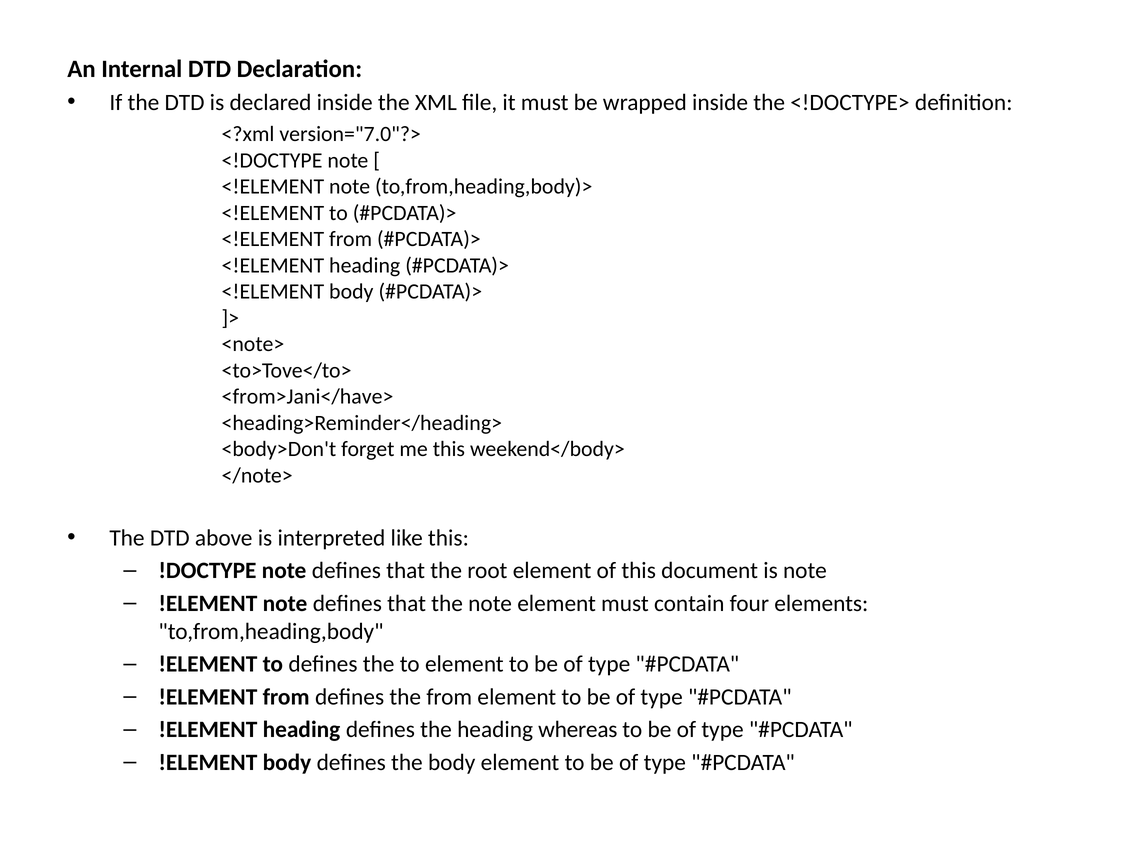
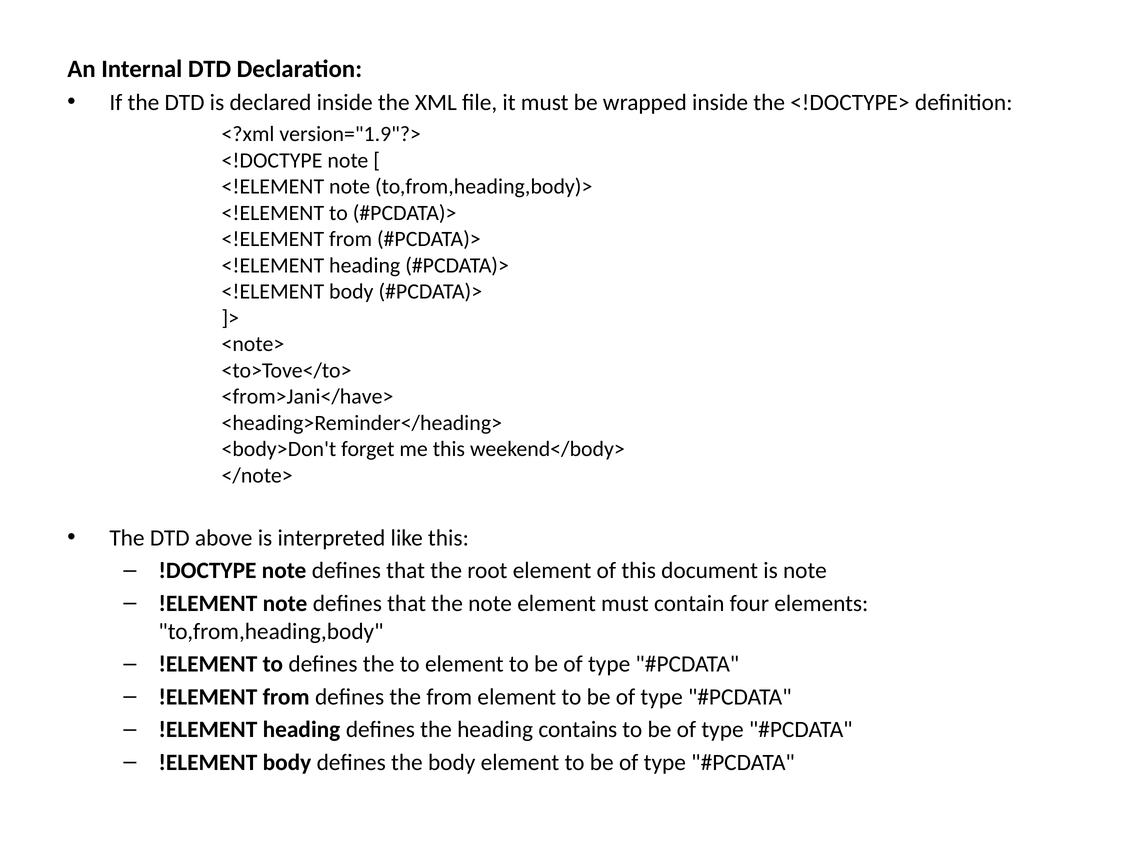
version="7.0"?>: version="7.0"?> -> version="1.9"?>
whereas: whereas -> contains
